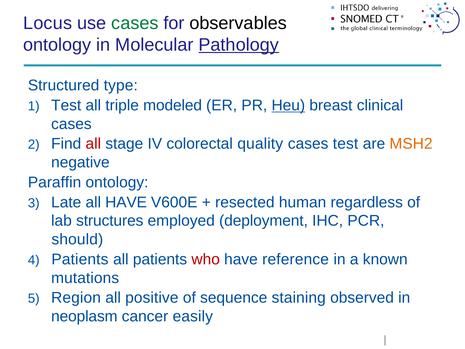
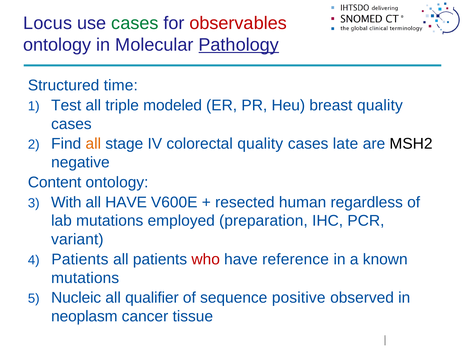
observables colour: black -> red
type: type -> time
Heu underline: present -> none
breast clinical: clinical -> quality
all at (93, 144) colour: red -> orange
cases test: test -> late
MSH2 colour: orange -> black
Paraffin: Paraffin -> Content
Late: Late -> With
lab structures: structures -> mutations
deployment: deployment -> preparation
should: should -> variant
Region: Region -> Nucleic
positive: positive -> qualifier
staining: staining -> positive
easily: easily -> tissue
